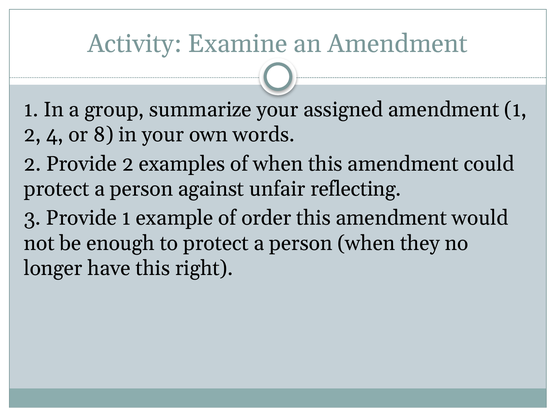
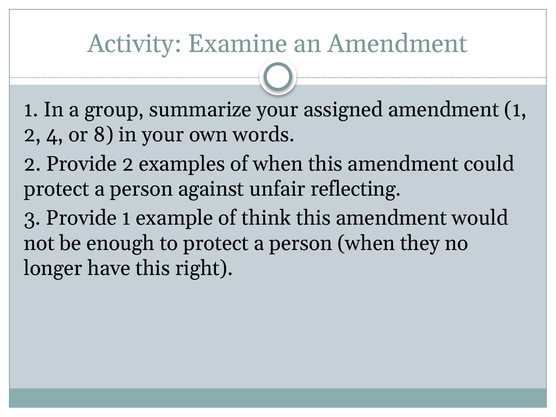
order: order -> think
